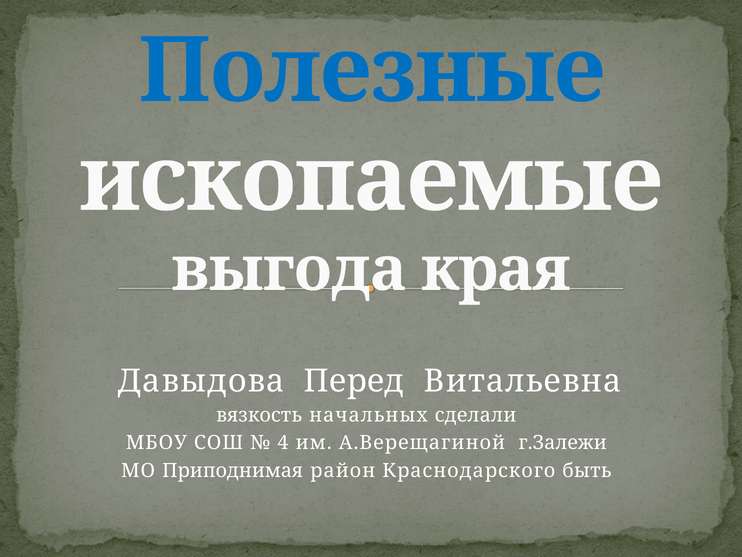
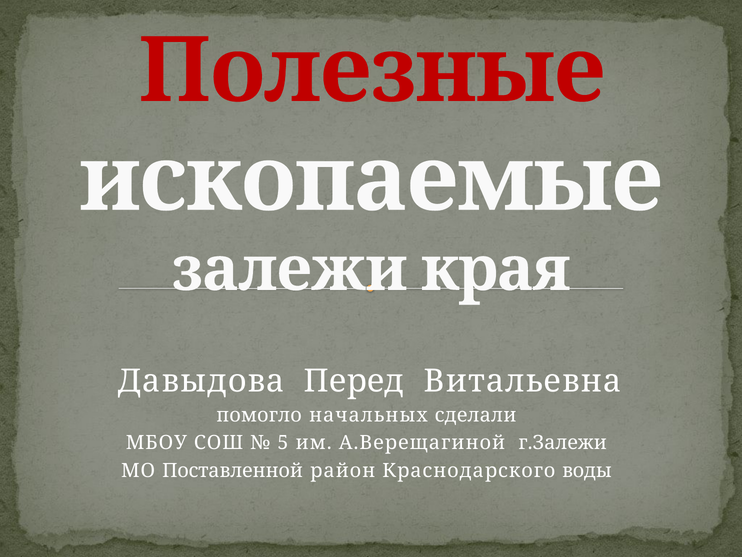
Полезные colour: blue -> red
выгода: выгода -> залежи
вязкость: вязкость -> помогло
4: 4 -> 5
Приподнимая: Приподнимая -> Поставленной
быть: быть -> воды
